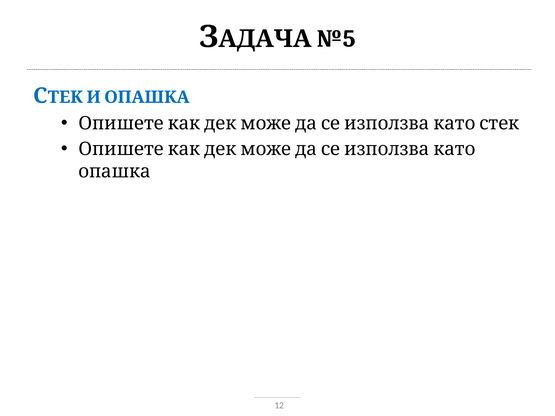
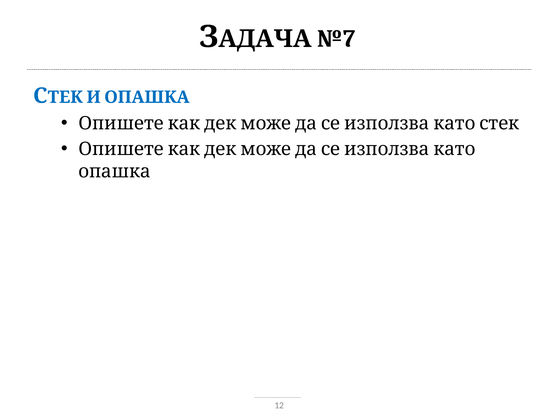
№5: №5 -> №7
